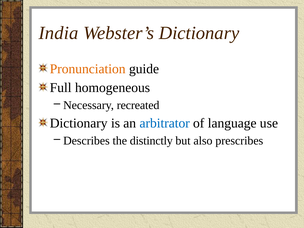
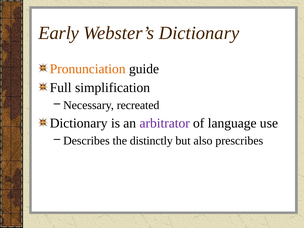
India: India -> Early
homogeneous: homogeneous -> simplification
arbitrator colour: blue -> purple
